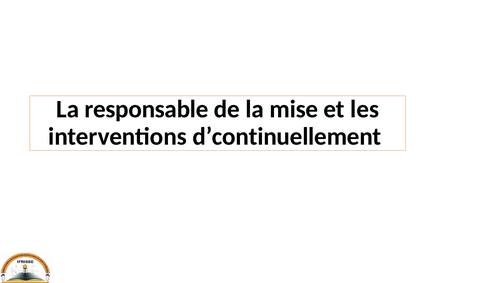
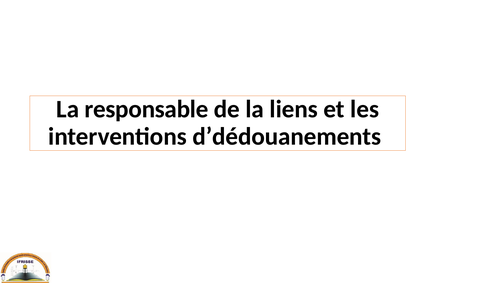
mise: mise -> liens
d’continuellement: d’continuellement -> d’dédouanements
